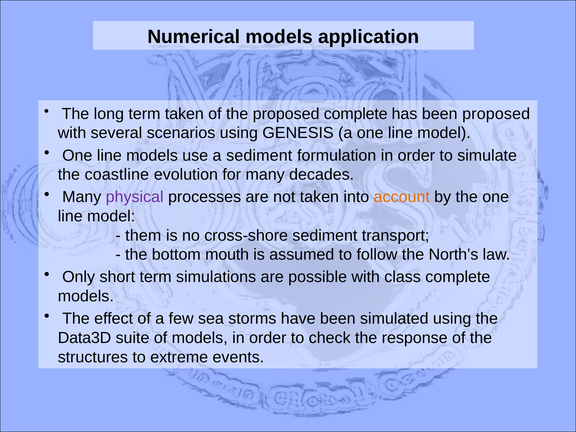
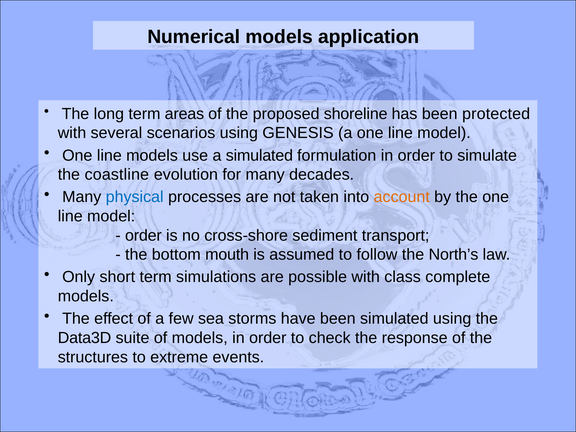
term taken: taken -> areas
proposed complete: complete -> shoreline
been proposed: proposed -> protected
a sediment: sediment -> simulated
physical colour: purple -> blue
them at (143, 235): them -> order
